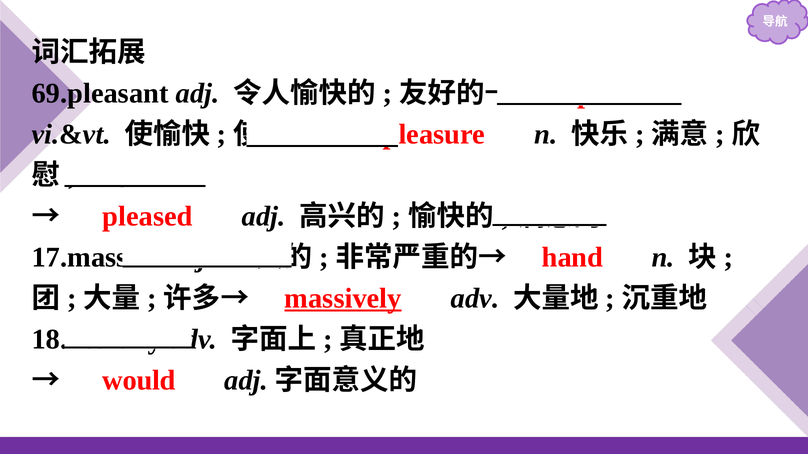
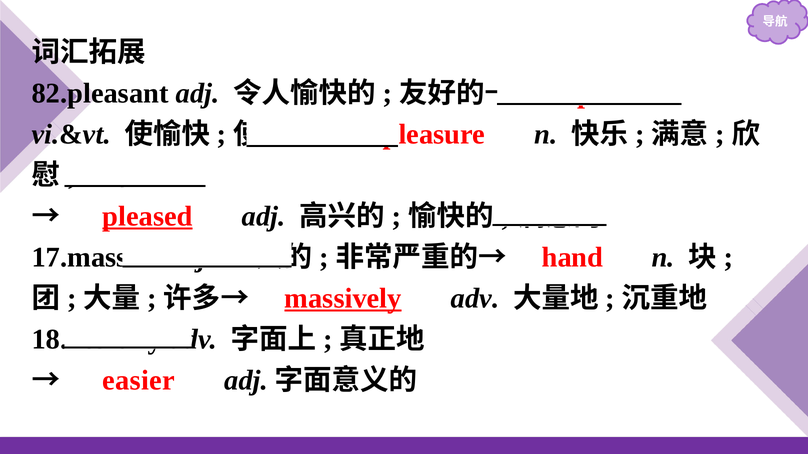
69.pleasant: 69.pleasant -> 82.pleasant
pleased underline: none -> present
would: would -> easier
